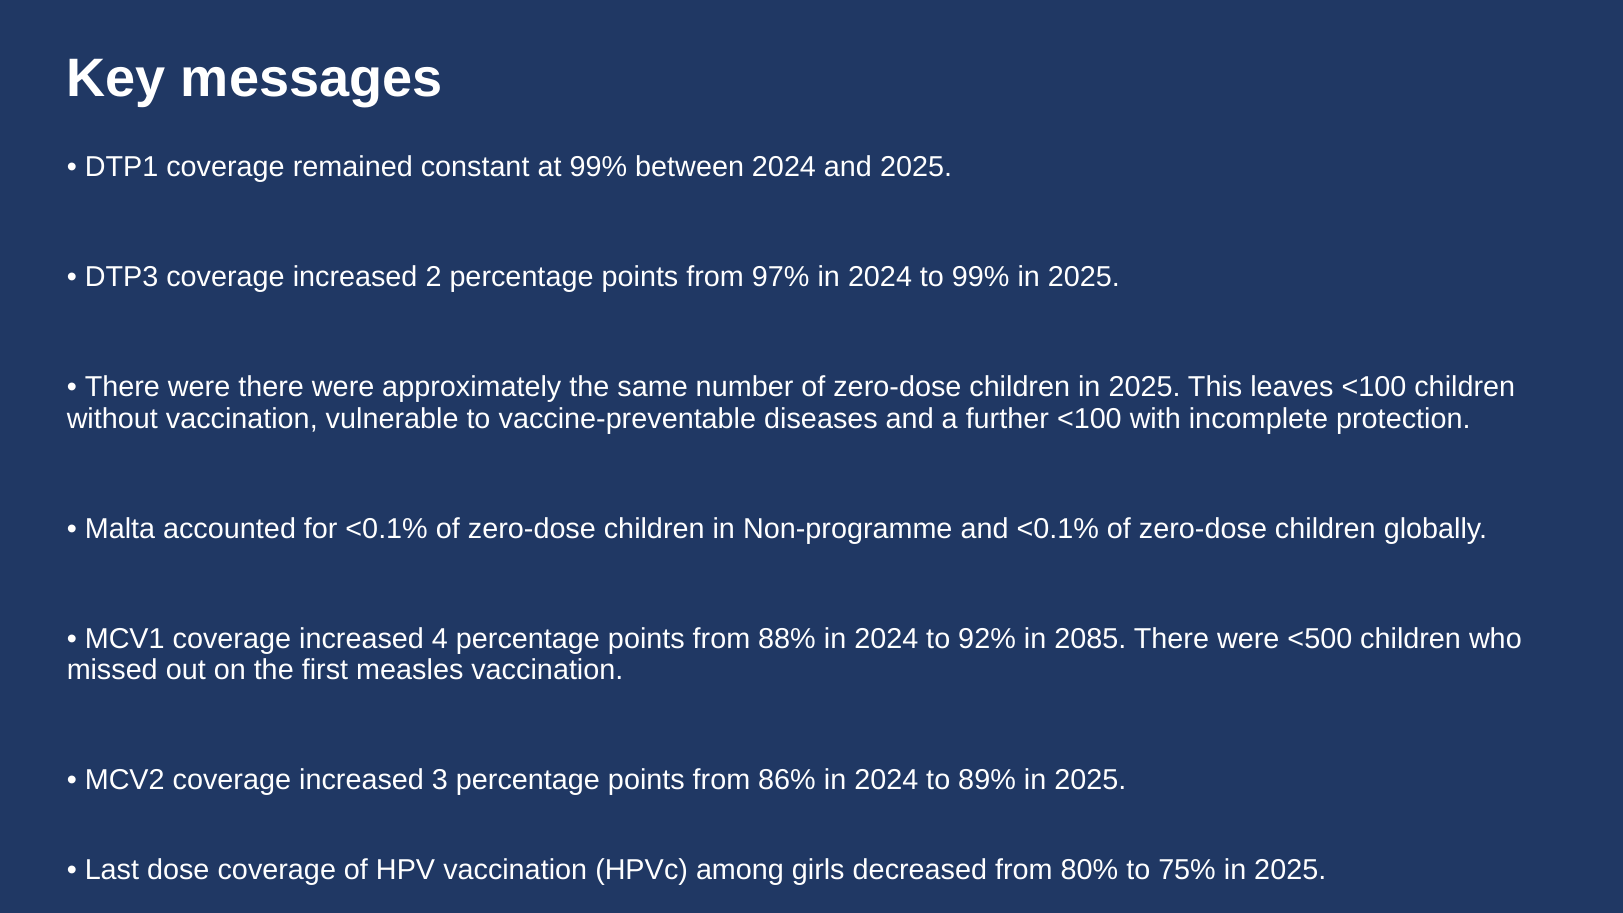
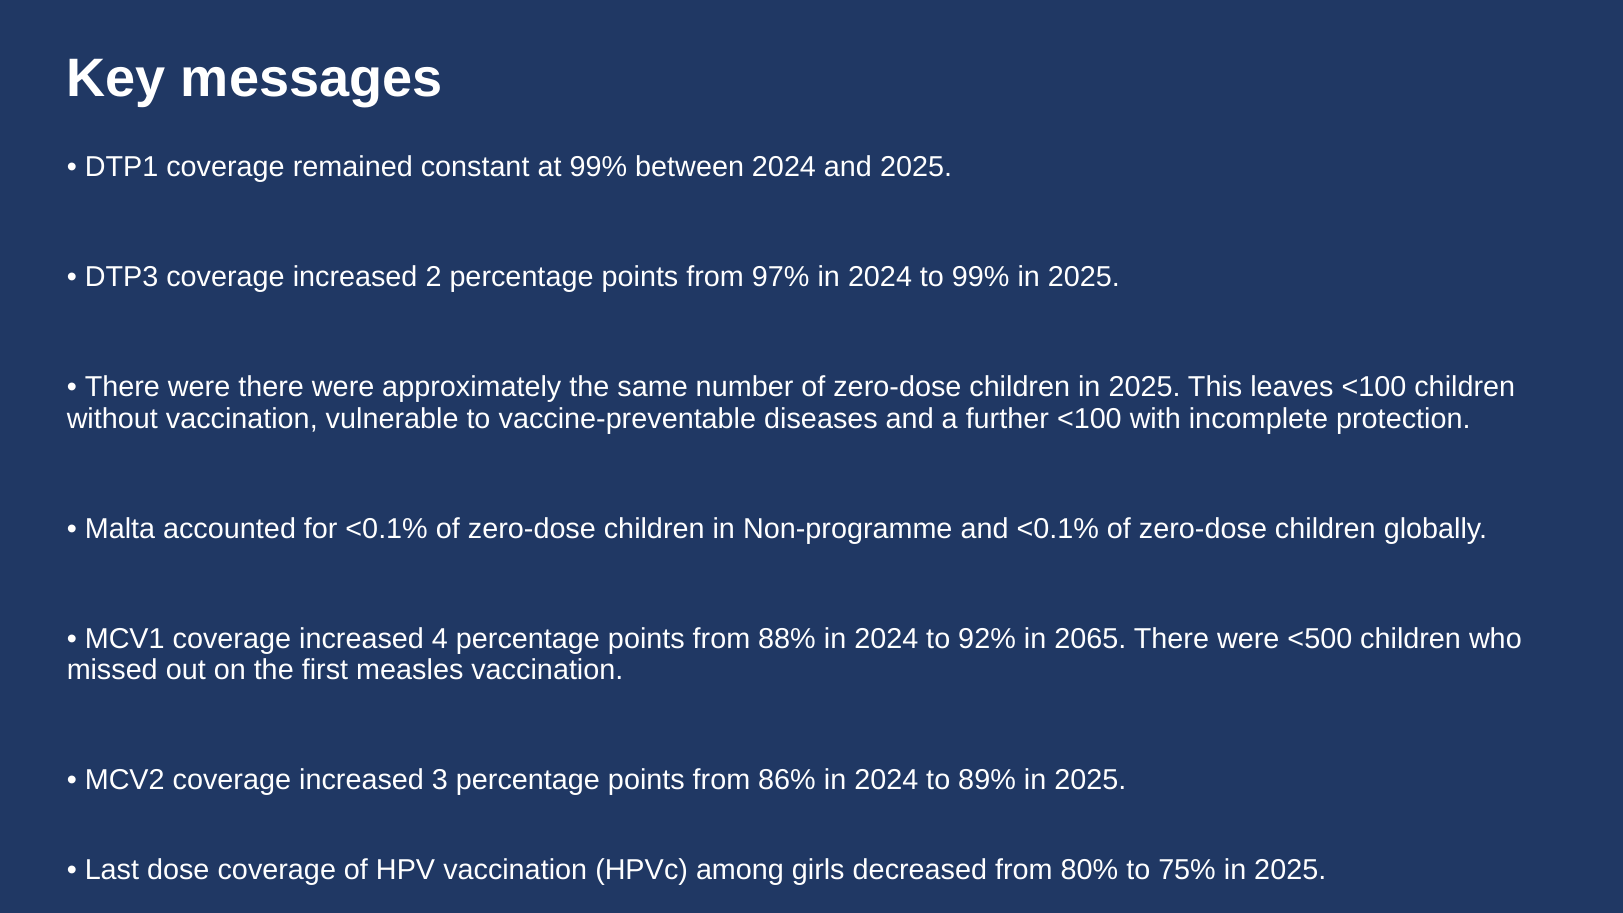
2085: 2085 -> 2065
